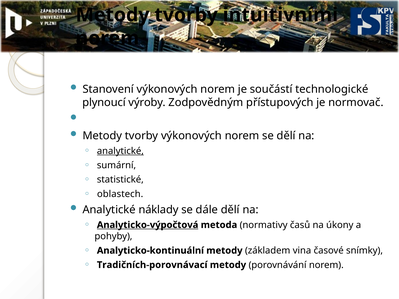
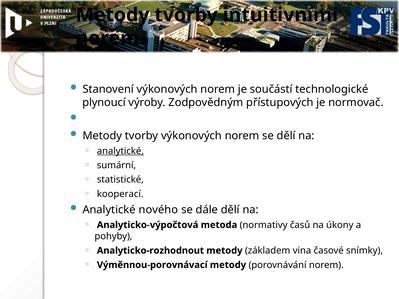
oblastech: oblastech -> kooperací
náklady: náklady -> nového
Analyticko-výpočtová underline: present -> none
Analyticko-kontinuální: Analyticko-kontinuální -> Analyticko-rozhodnout
Tradičních-porovnávací: Tradičních-porovnávací -> Výměnnou-porovnávací
